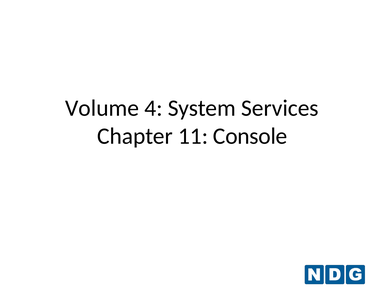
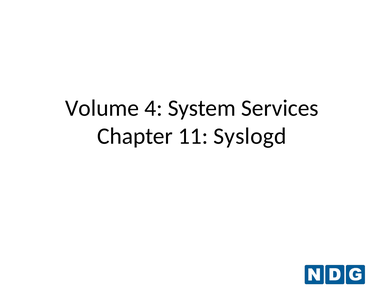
Console: Console -> Syslogd
